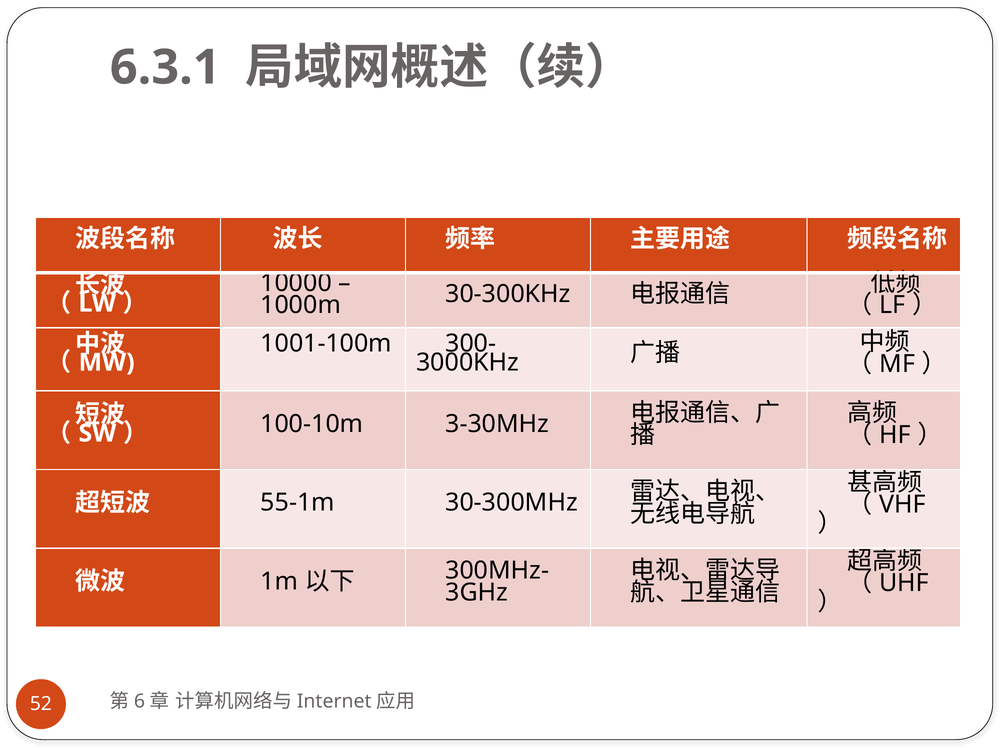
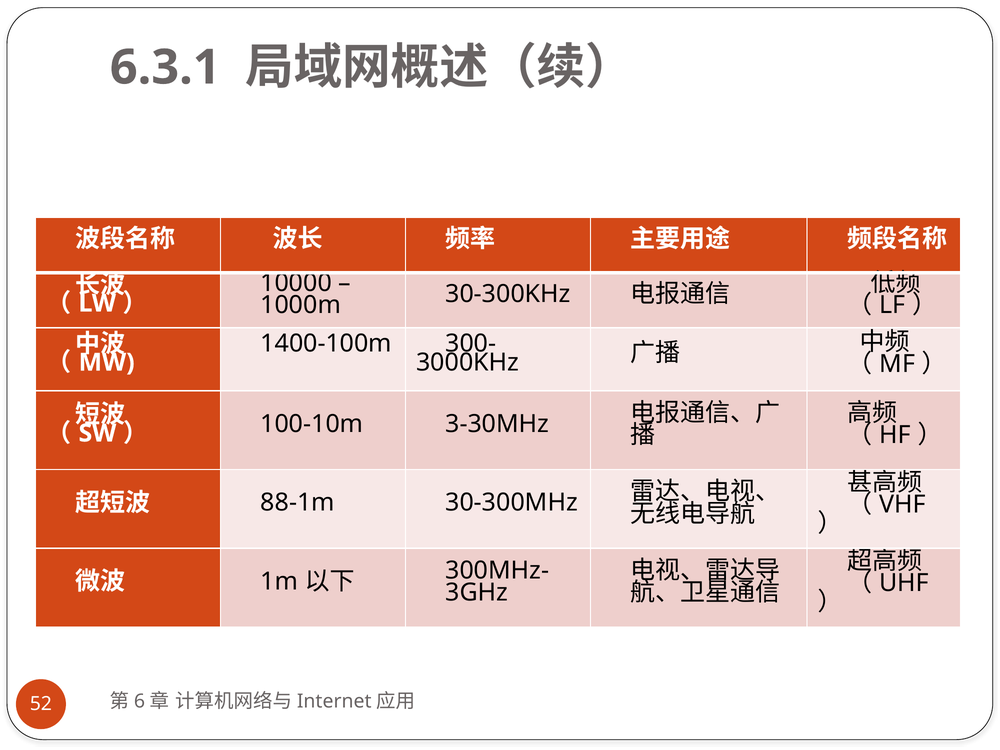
1001-100m: 1001-100m -> 1400-100m
55-1m: 55-1m -> 88-1m
